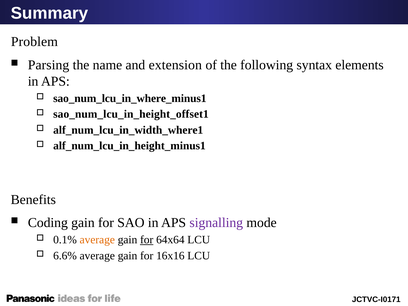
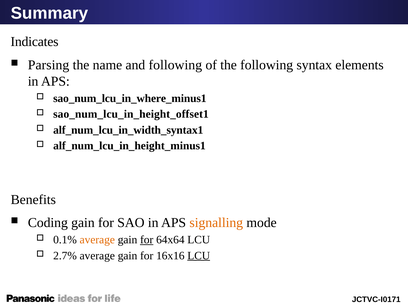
Problem: Problem -> Indicates
and extension: extension -> following
alf_num_lcu_in_width_where1: alf_num_lcu_in_width_where1 -> alf_num_lcu_in_width_syntax1
signalling colour: purple -> orange
6.6%: 6.6% -> 2.7%
LCU at (199, 256) underline: none -> present
